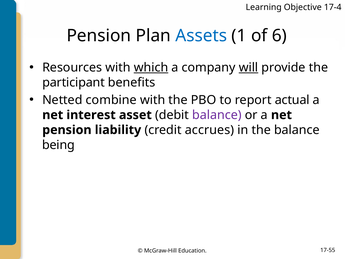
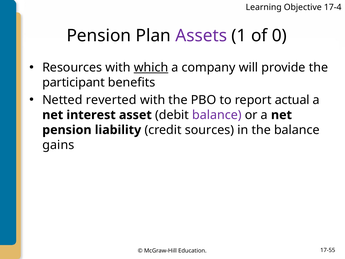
Assets colour: blue -> purple
6: 6 -> 0
will underline: present -> none
combine: combine -> reverted
accrues: accrues -> sources
being: being -> gains
